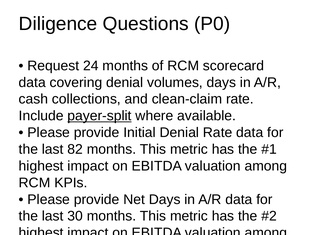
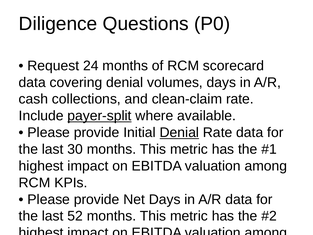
Denial at (179, 132) underline: none -> present
82: 82 -> 30
30: 30 -> 52
